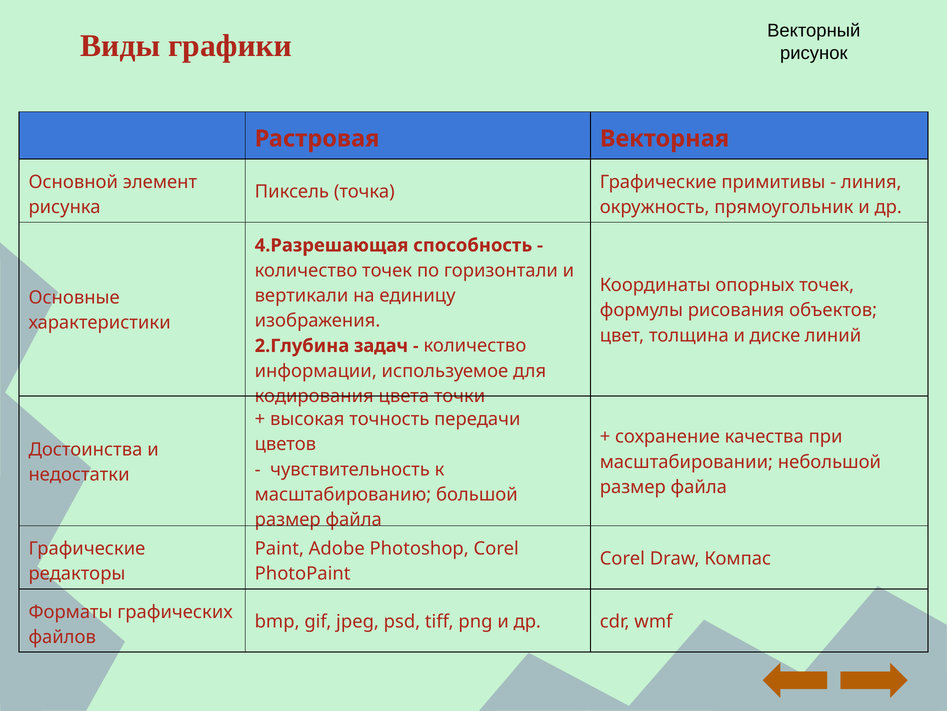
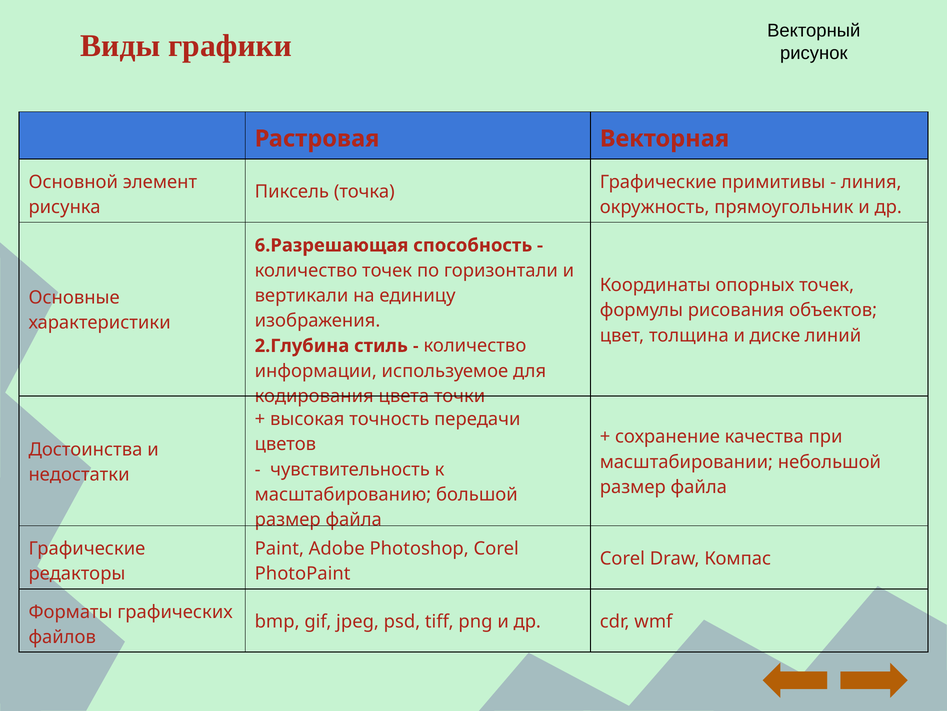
4.Разрешающая: 4.Разрешающая -> 6.Разрешающая
задач: задач -> стиль
